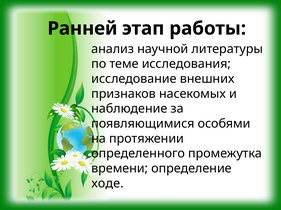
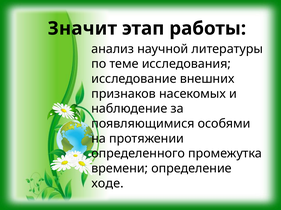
Ранней: Ранней -> Значит
